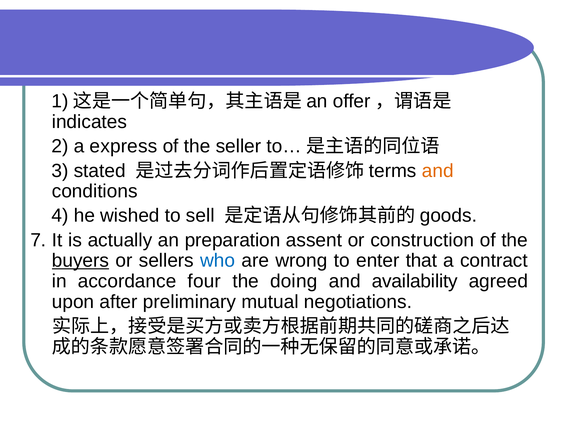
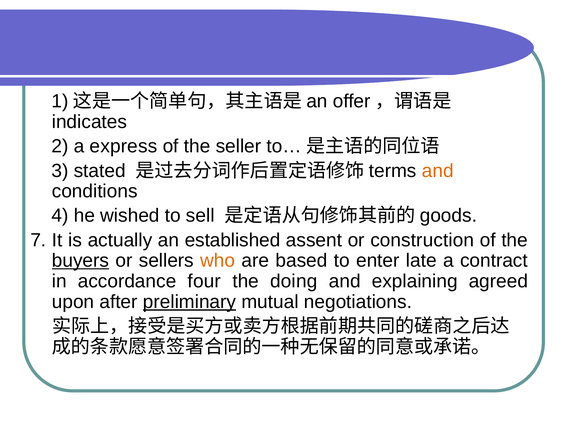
preparation: preparation -> established
who colour: blue -> orange
wrong: wrong -> based
that: that -> late
availability: availability -> explaining
preliminary underline: none -> present
